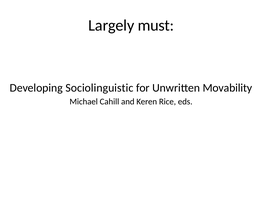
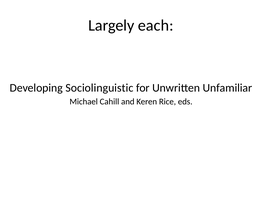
must: must -> each
Movability: Movability -> Unfamiliar
